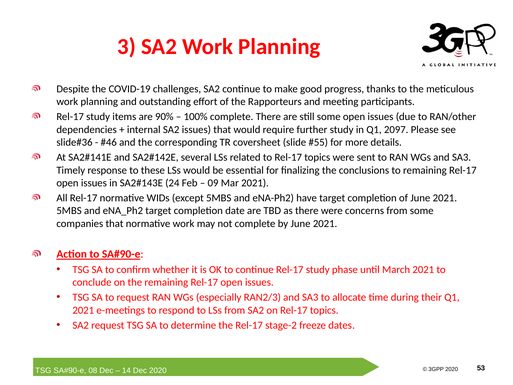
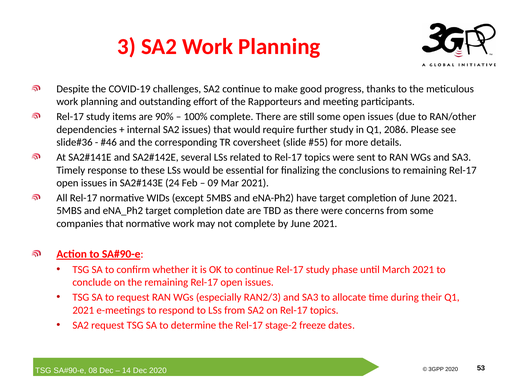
2097: 2097 -> 2086
